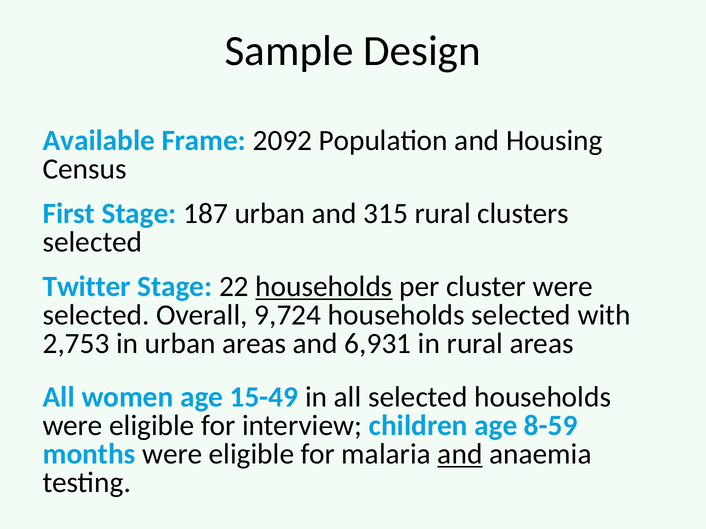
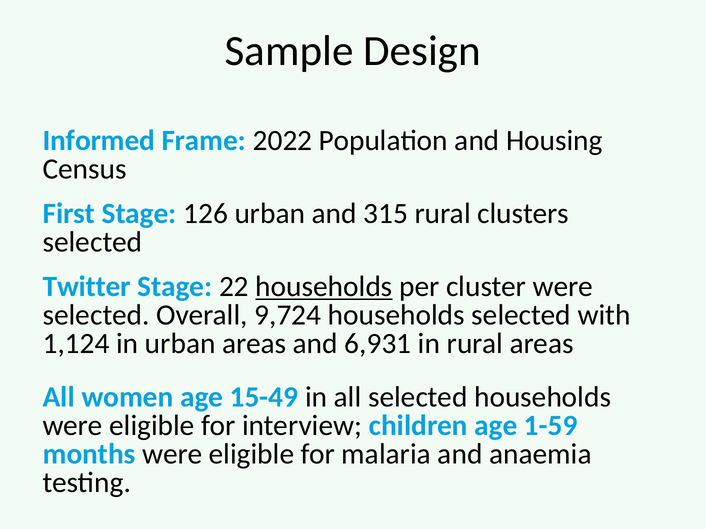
Available: Available -> Informed
2092: 2092 -> 2022
187: 187 -> 126
2,753: 2,753 -> 1,124
8-59: 8-59 -> 1-59
and at (460, 455) underline: present -> none
